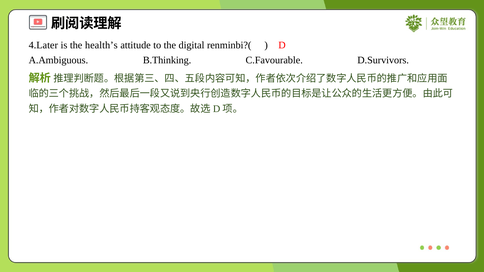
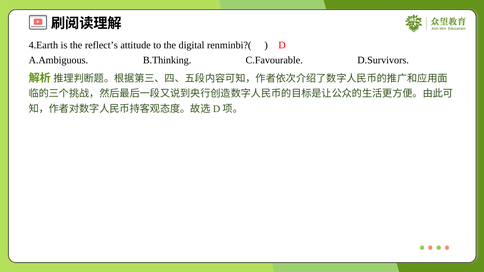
4.Later: 4.Later -> 4.Earth
health’s: health’s -> reflect’s
